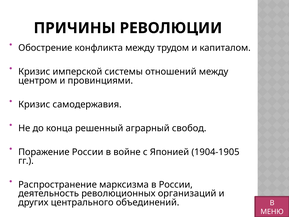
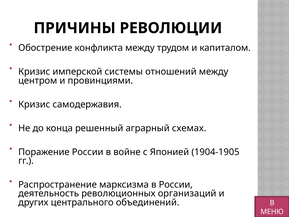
свобод: свобод -> схемах
